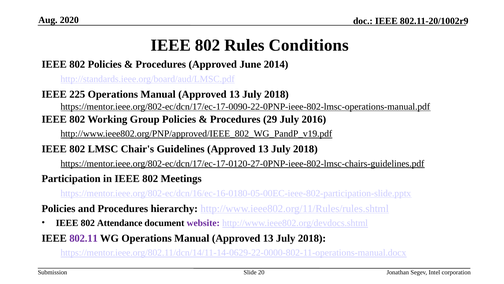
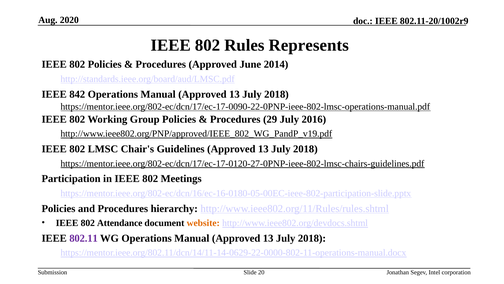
Conditions: Conditions -> Represents
225: 225 -> 842
website colour: purple -> orange
